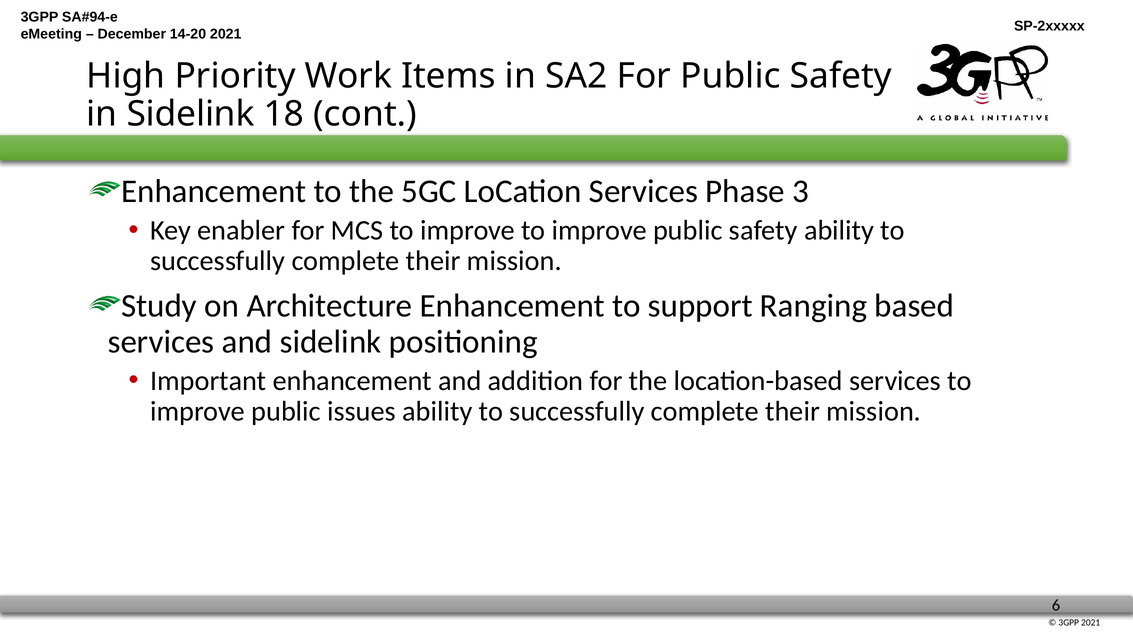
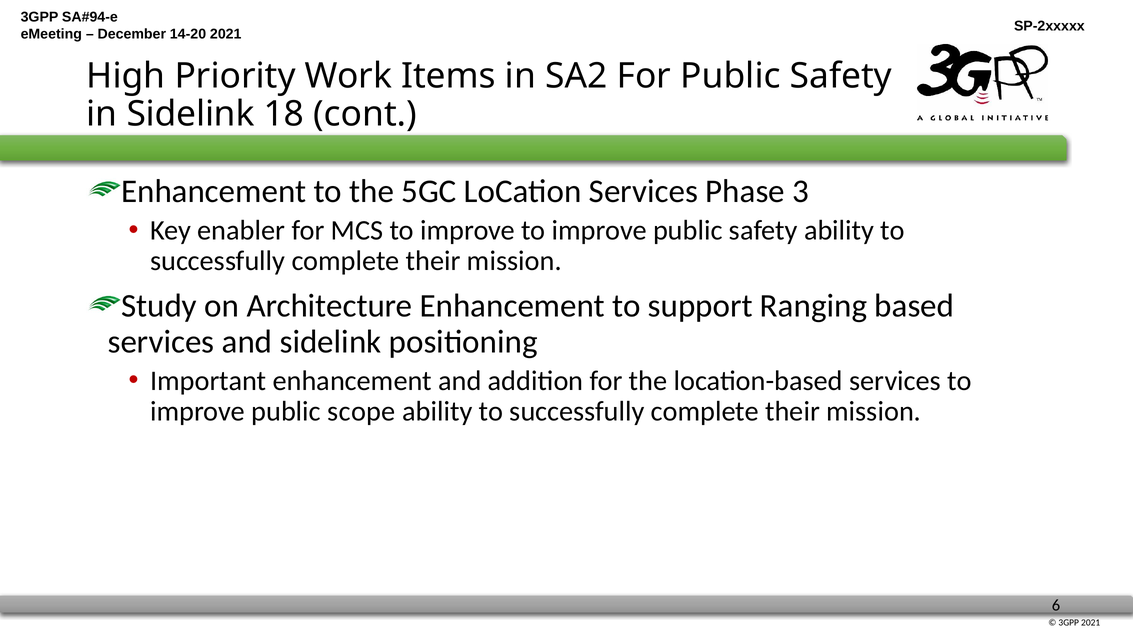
issues: issues -> scope
